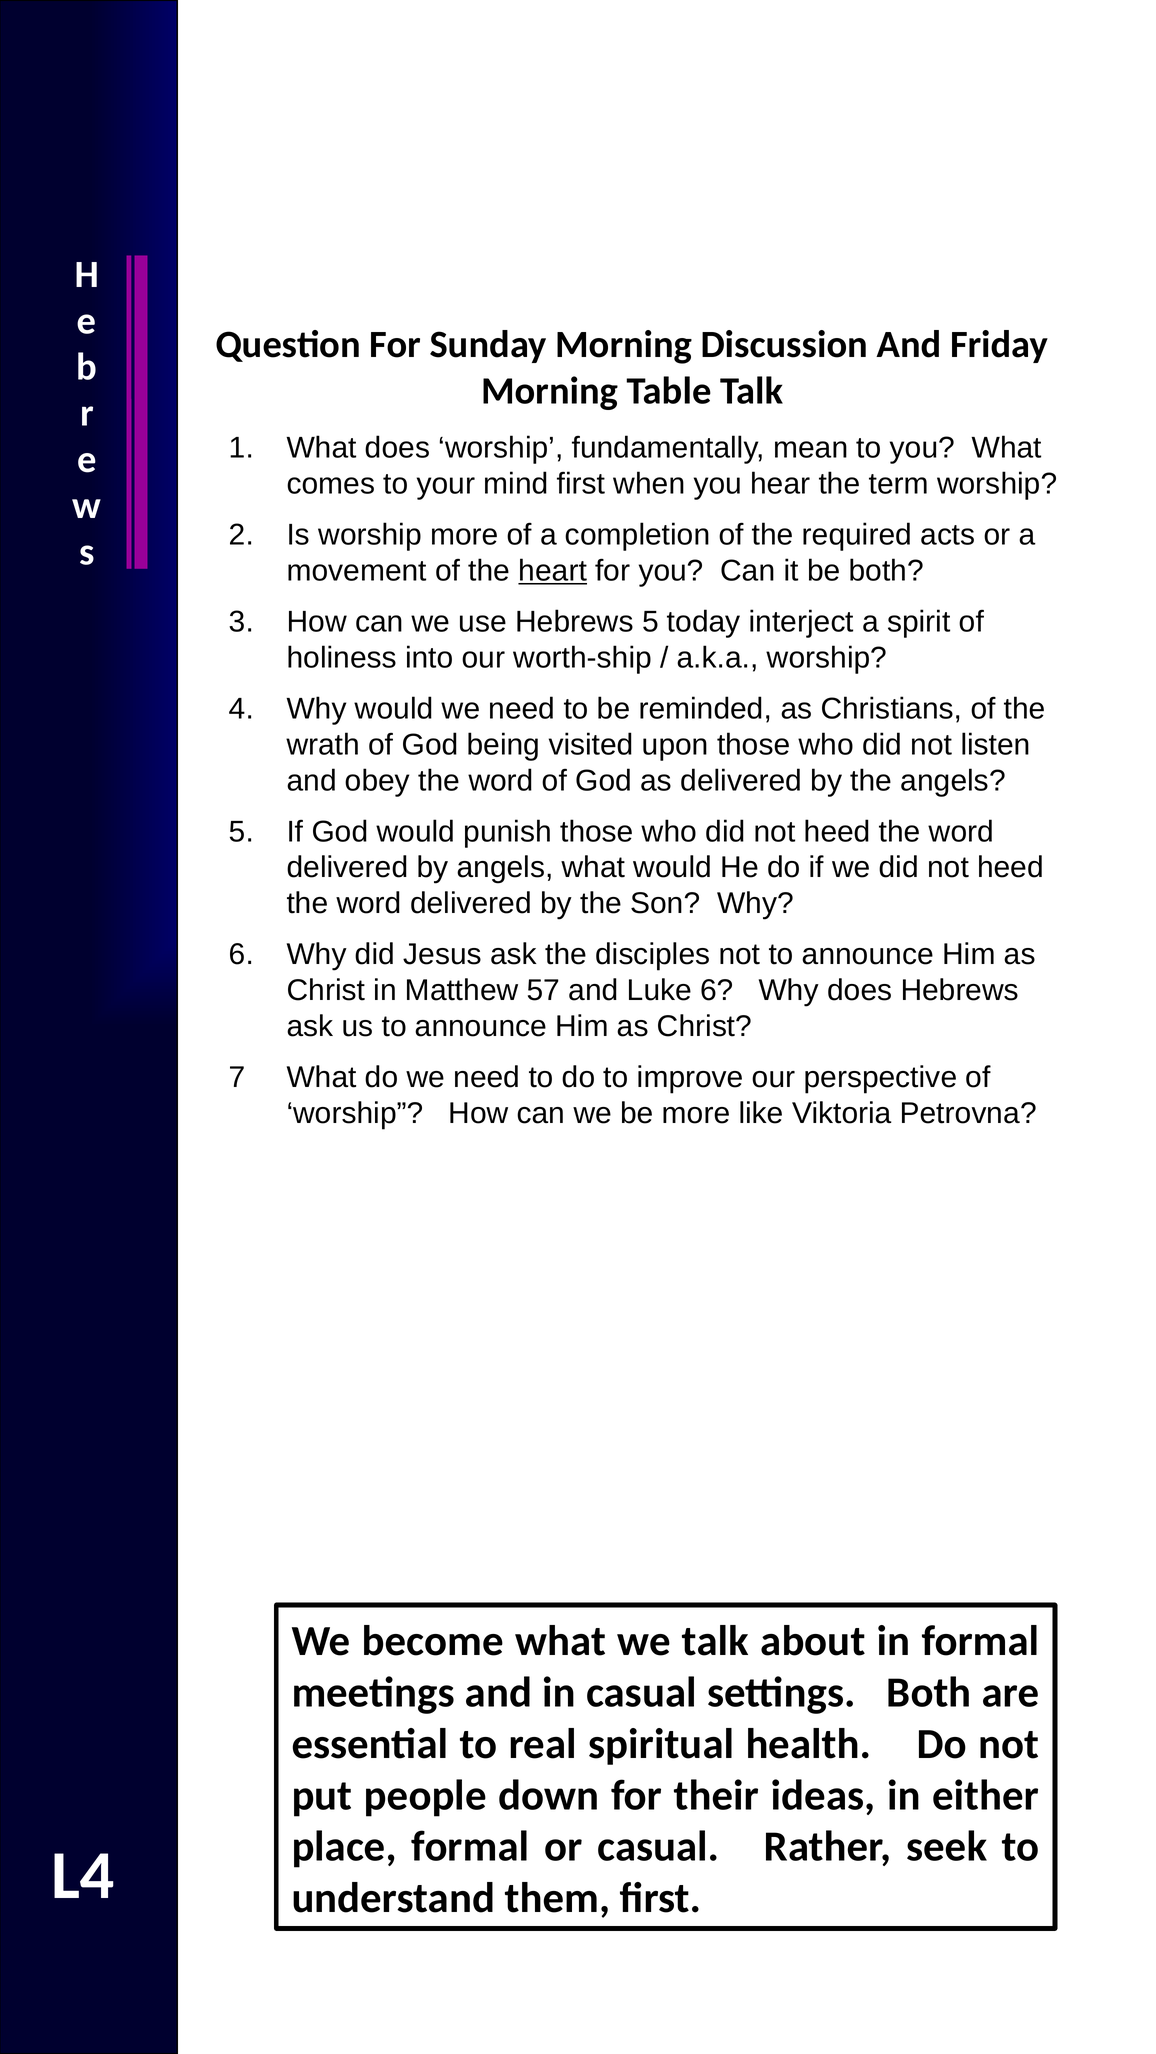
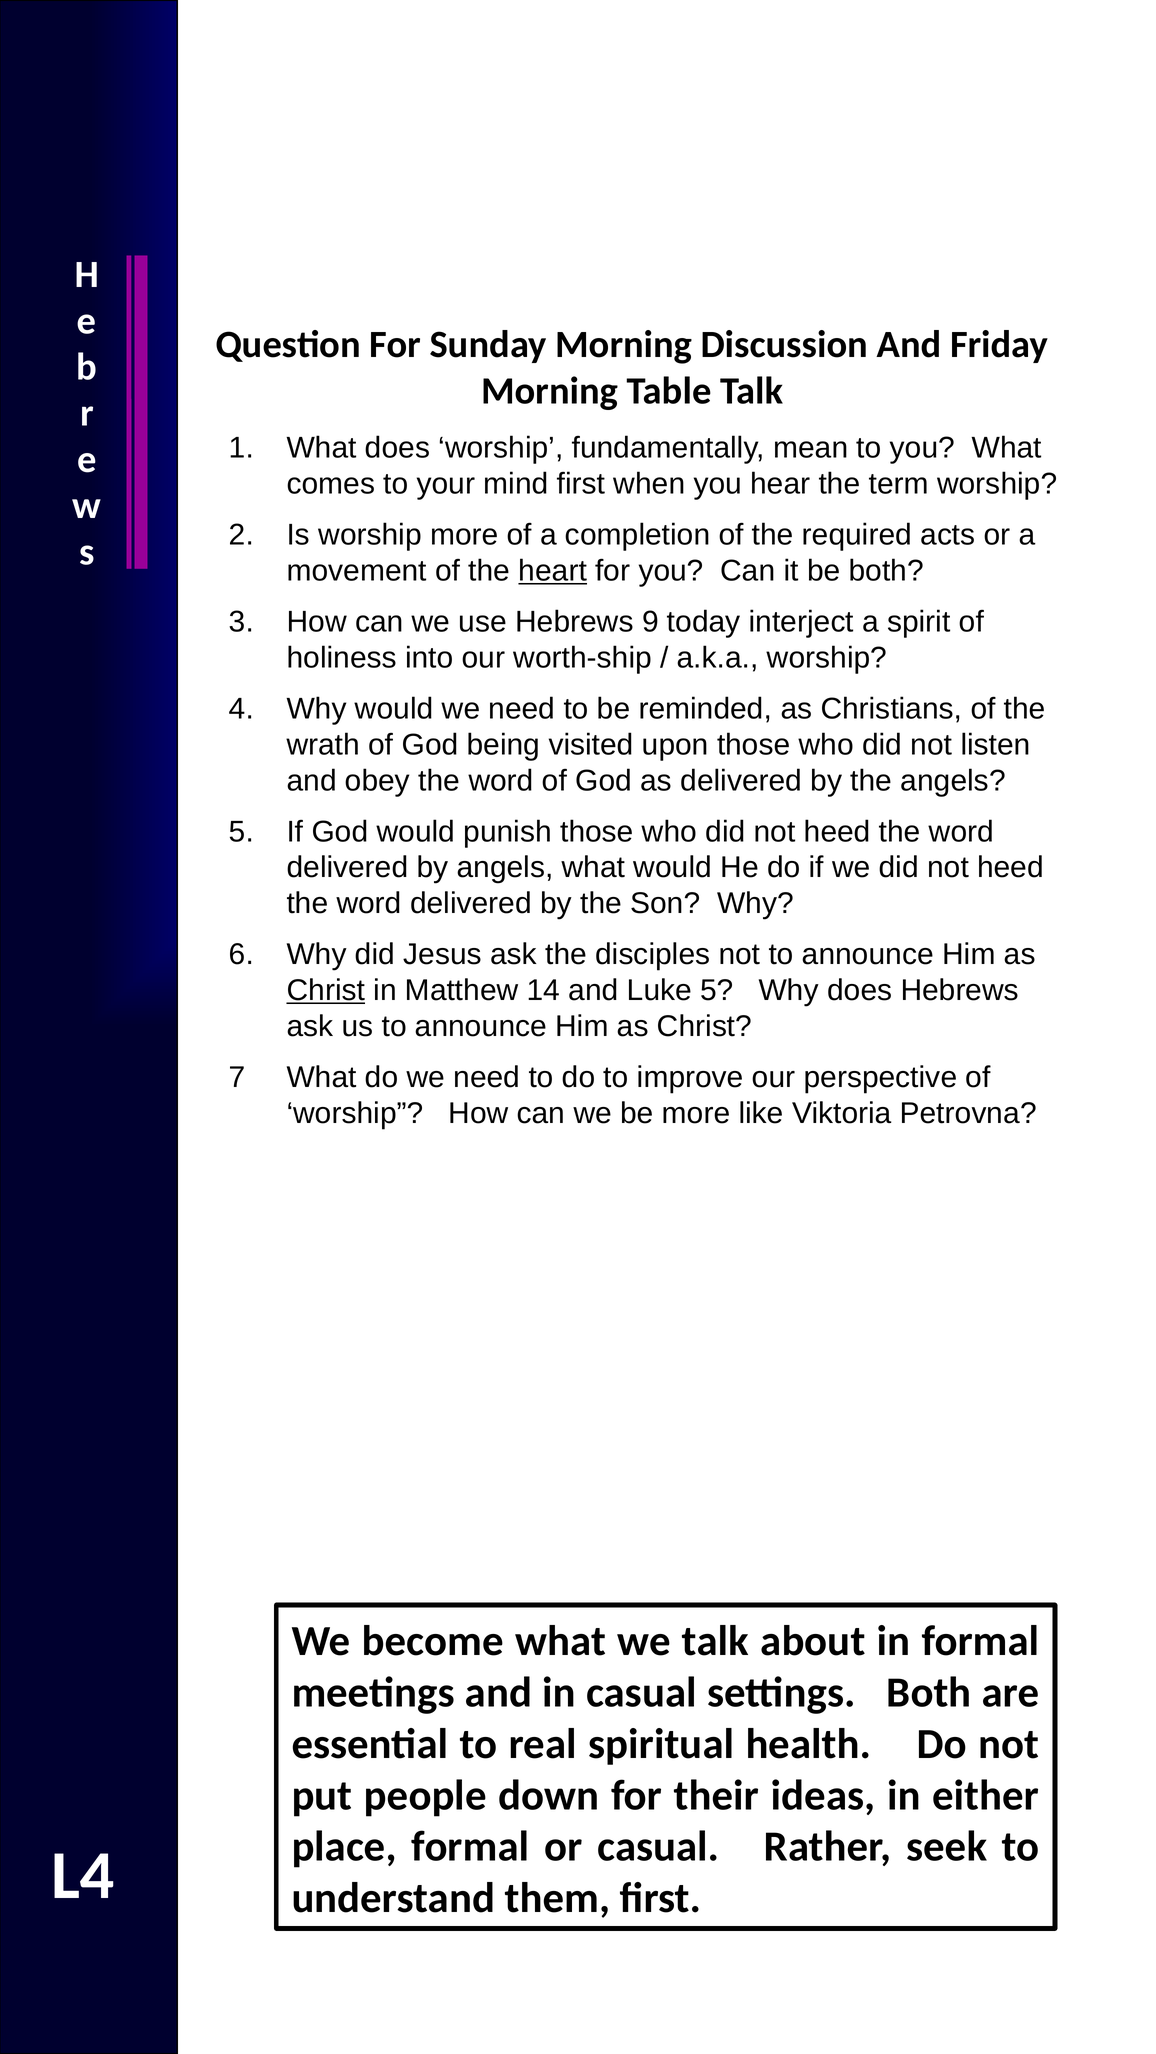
Hebrews 5: 5 -> 9
Christ at (326, 991) underline: none -> present
57: 57 -> 14
Luke 6: 6 -> 5
